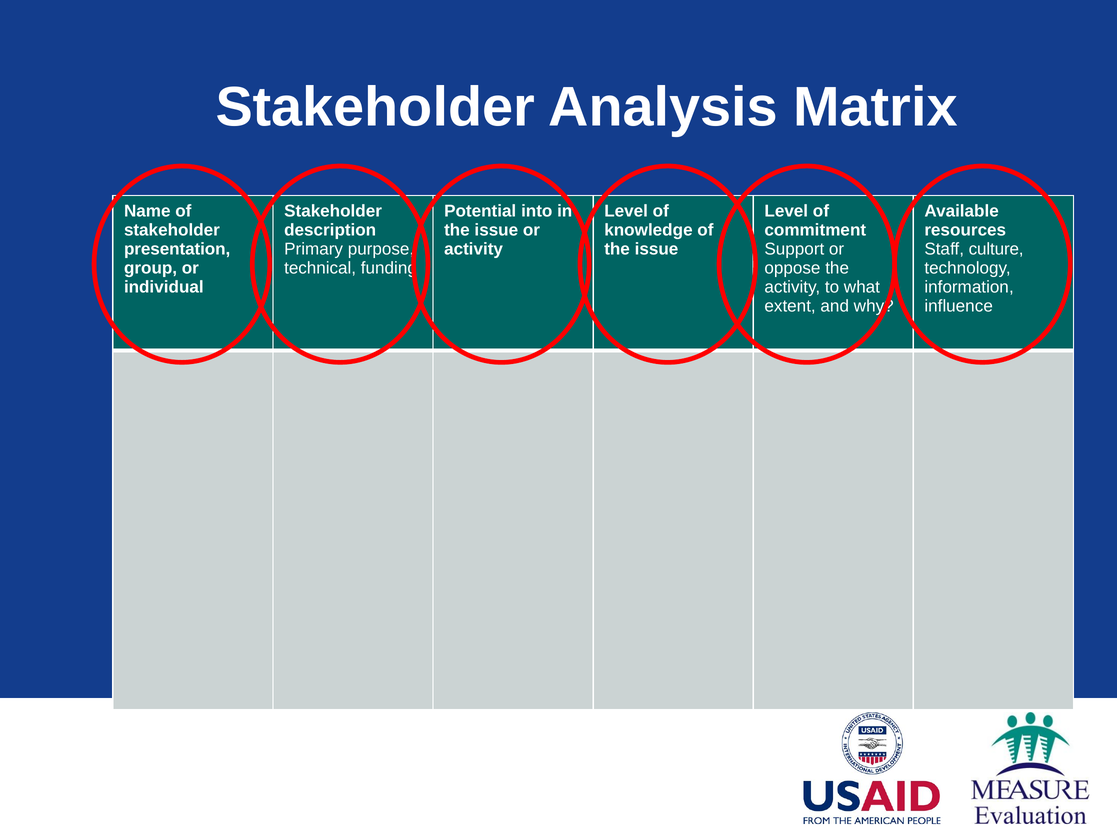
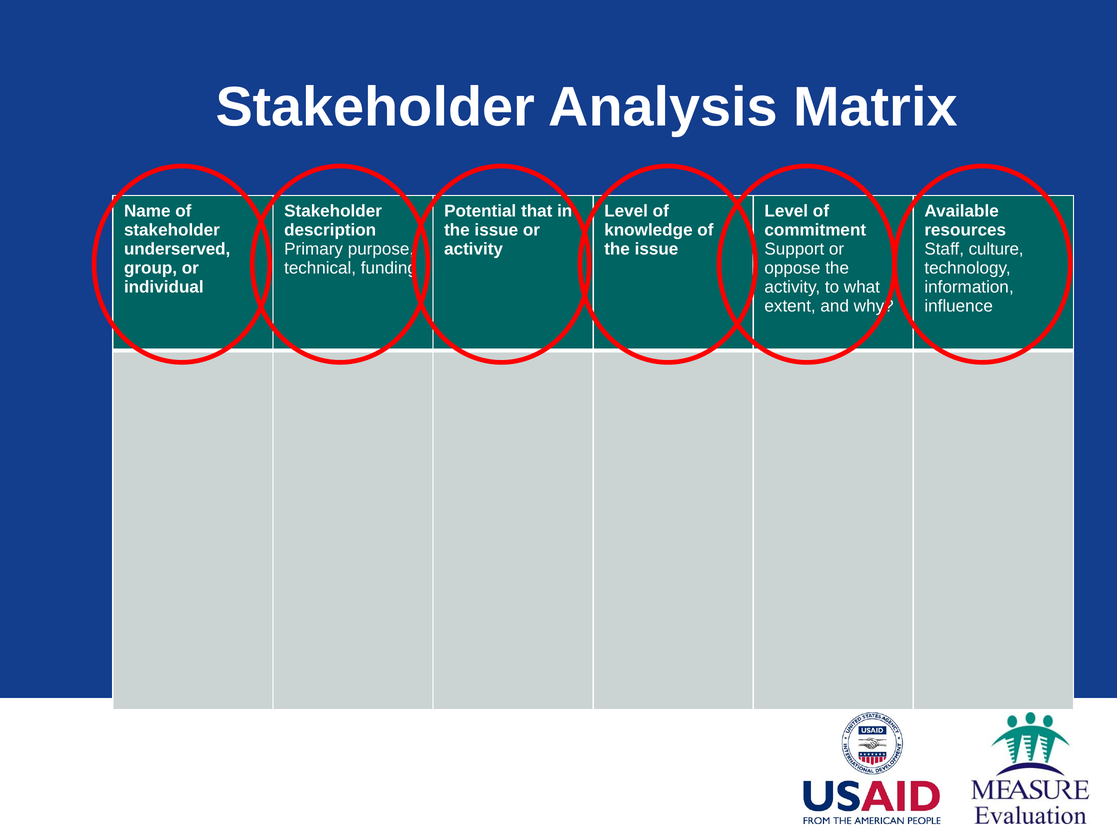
into: into -> that
presentation: presentation -> underserved
